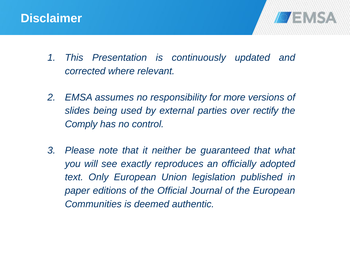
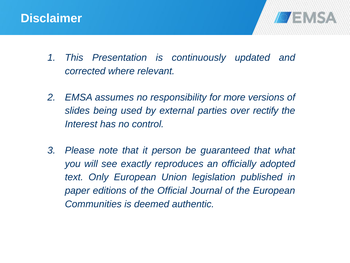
Comply: Comply -> Interest
neither: neither -> person
